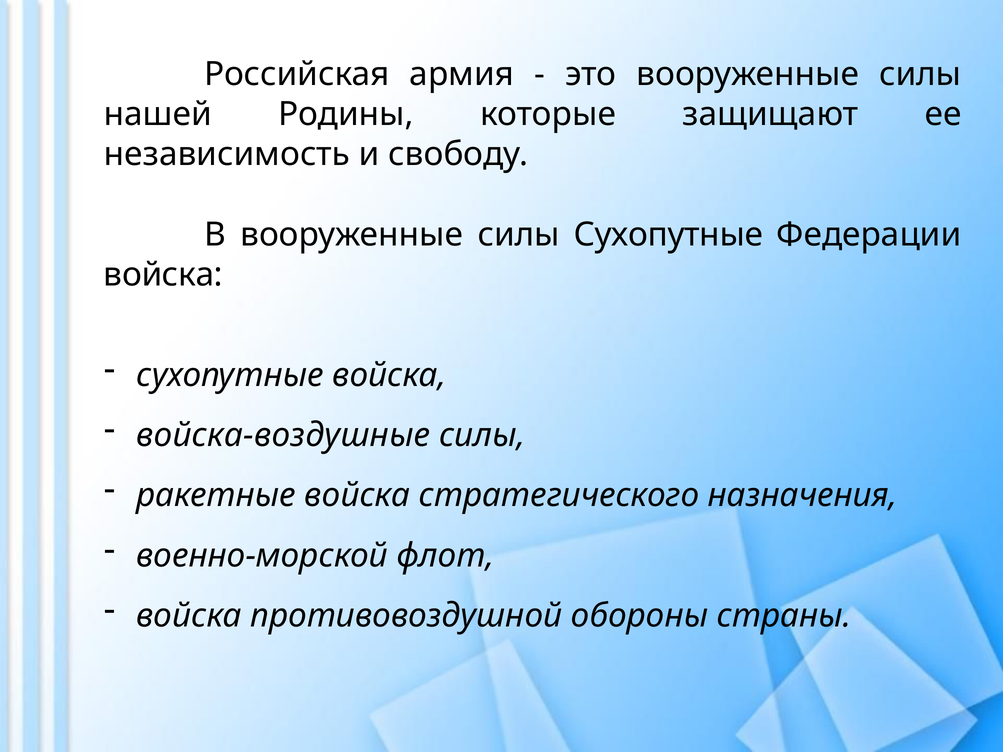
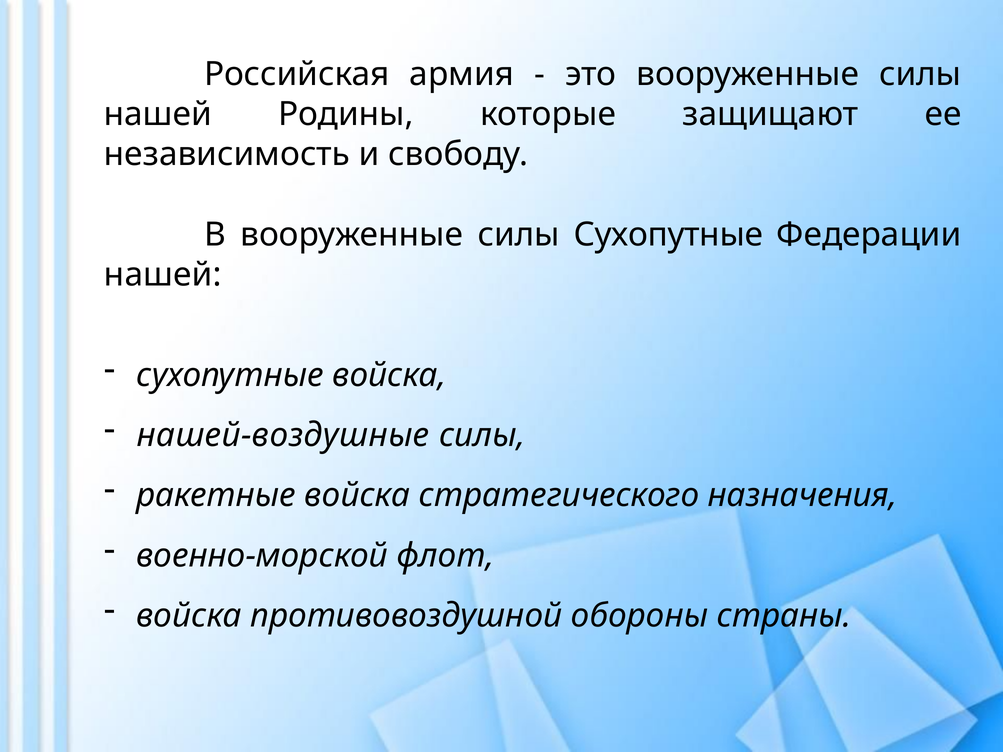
войска at (163, 275): войска -> нашей
войска-воздушные: войска-воздушные -> нашей-воздушные
